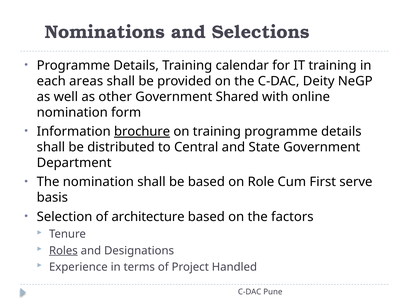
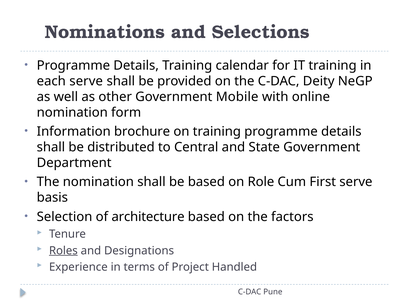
each areas: areas -> serve
Shared: Shared -> Mobile
brochure underline: present -> none
